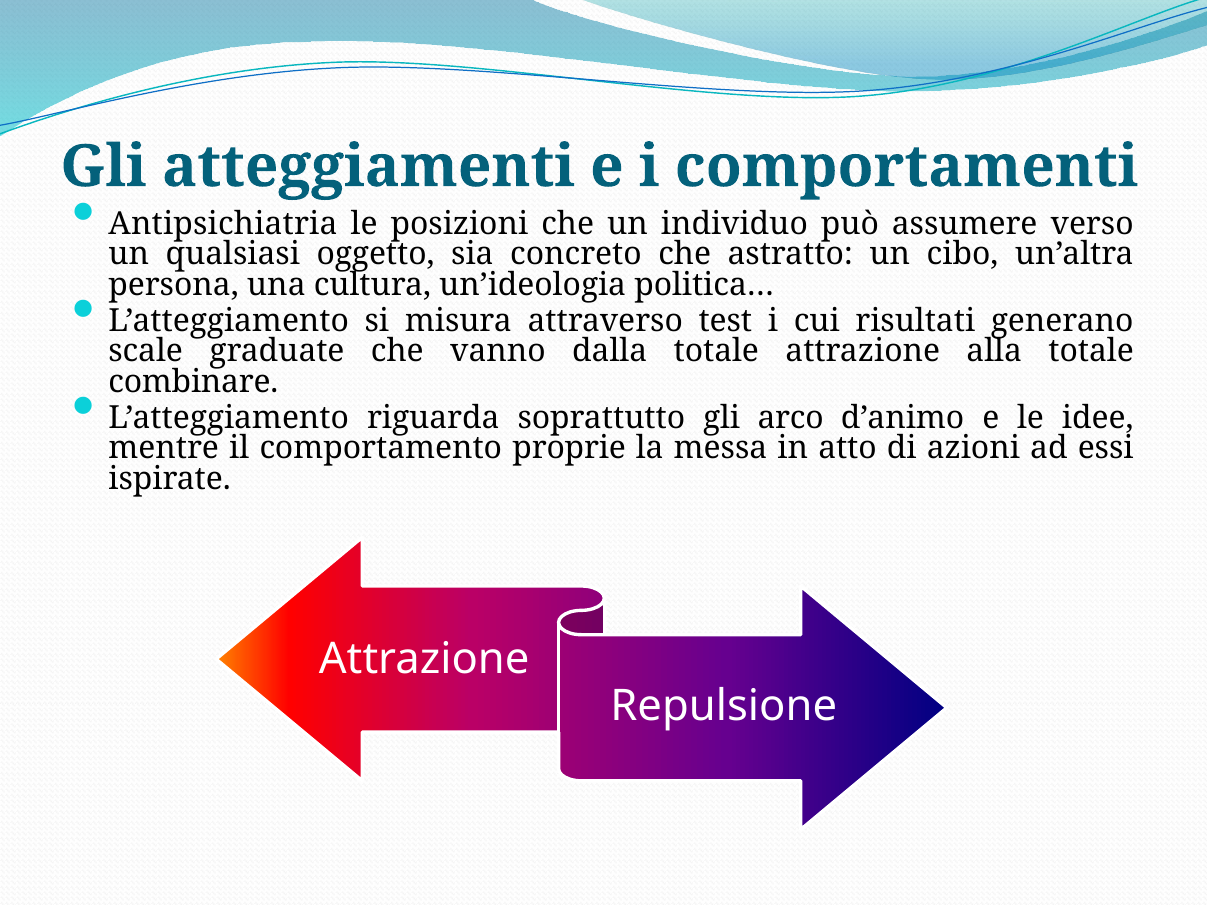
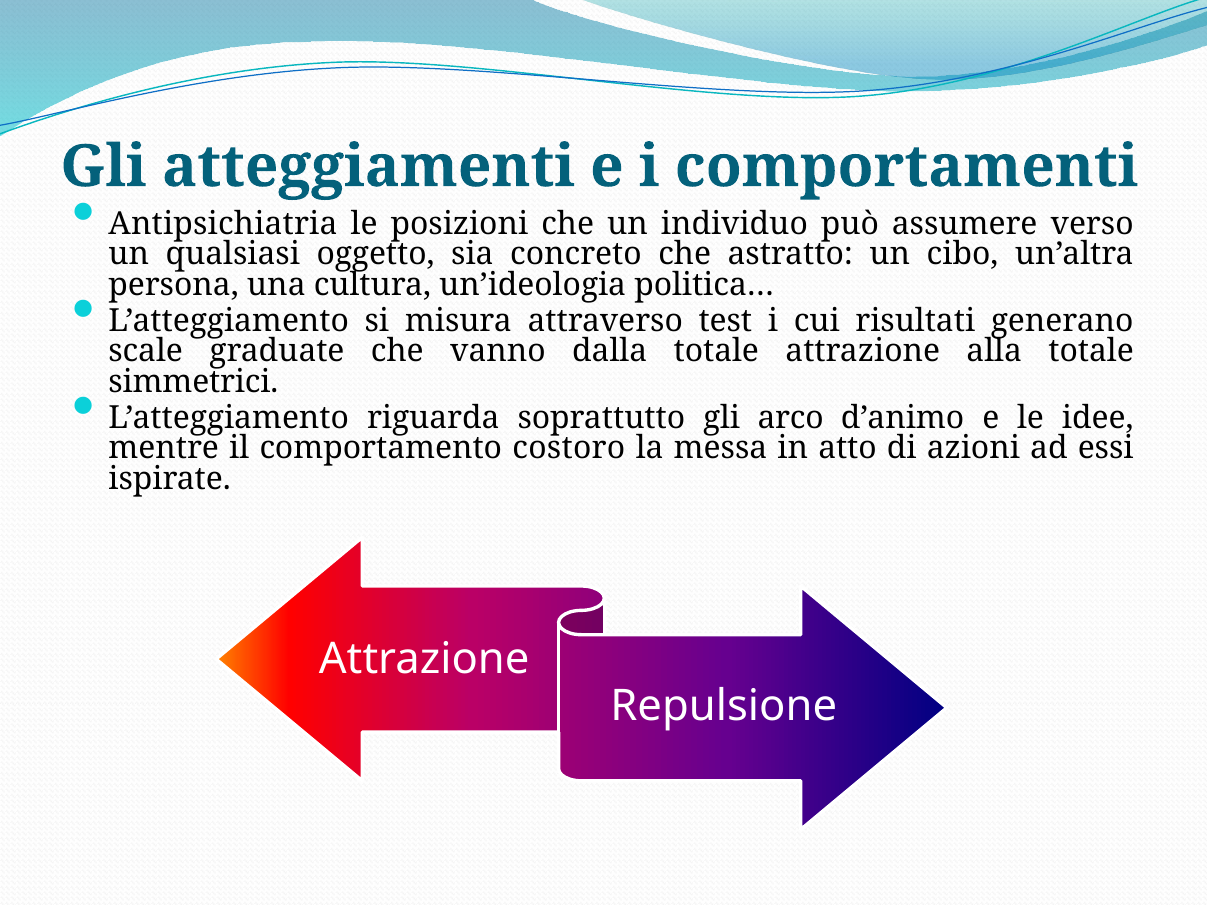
combinare: combinare -> simmetrici
proprie: proprie -> costoro
